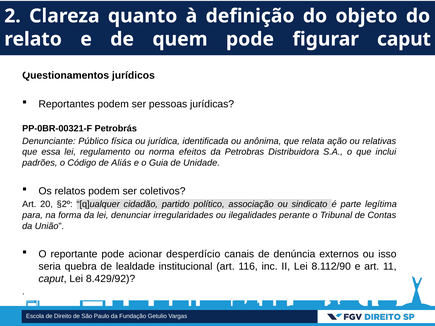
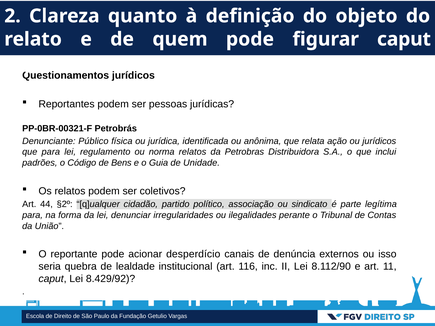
ou relativas: relativas -> jurídicos
que essa: essa -> para
norma efeitos: efeitos -> relatos
Aliás: Aliás -> Bens
20: 20 -> 44
